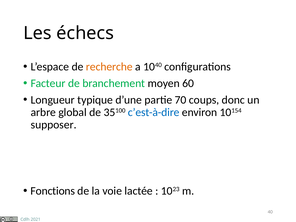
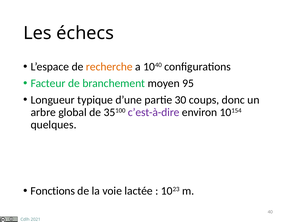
60: 60 -> 95
70: 70 -> 30
c’est-à-dire colour: blue -> purple
supposer: supposer -> quelques
